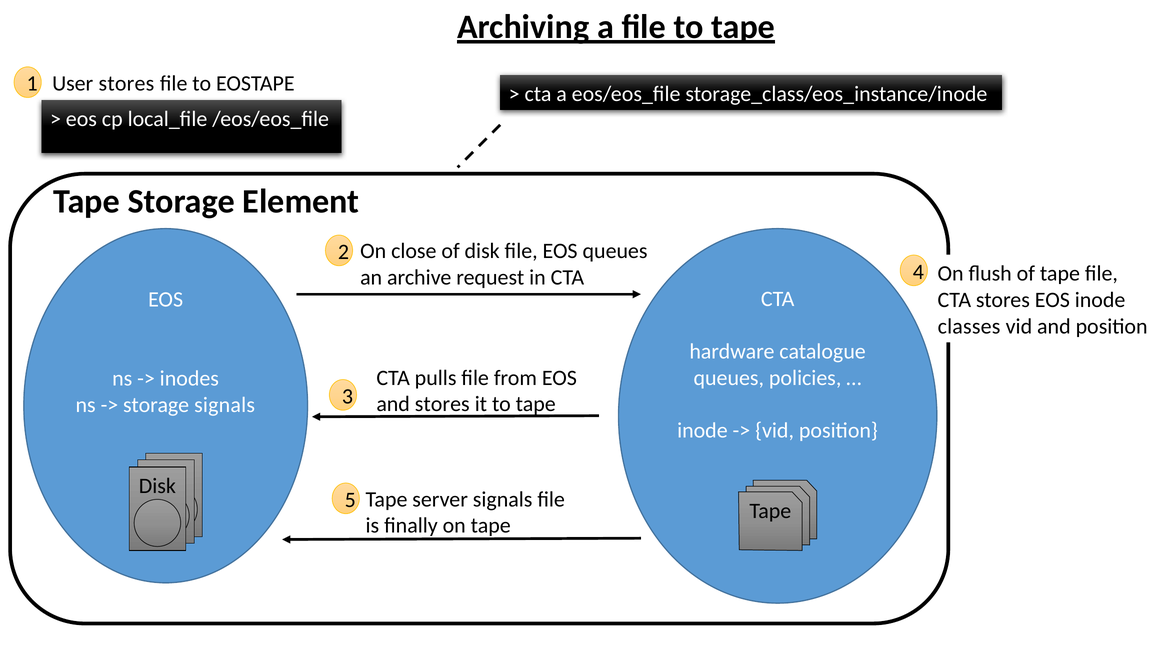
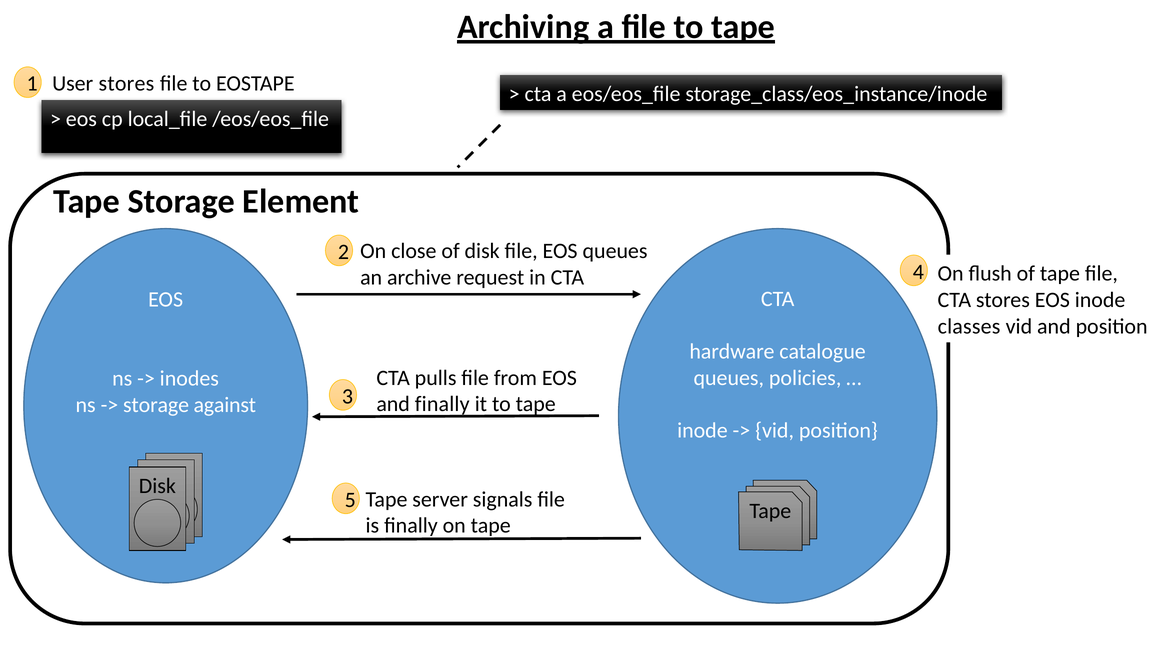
and stores: stores -> finally
storage signals: signals -> against
